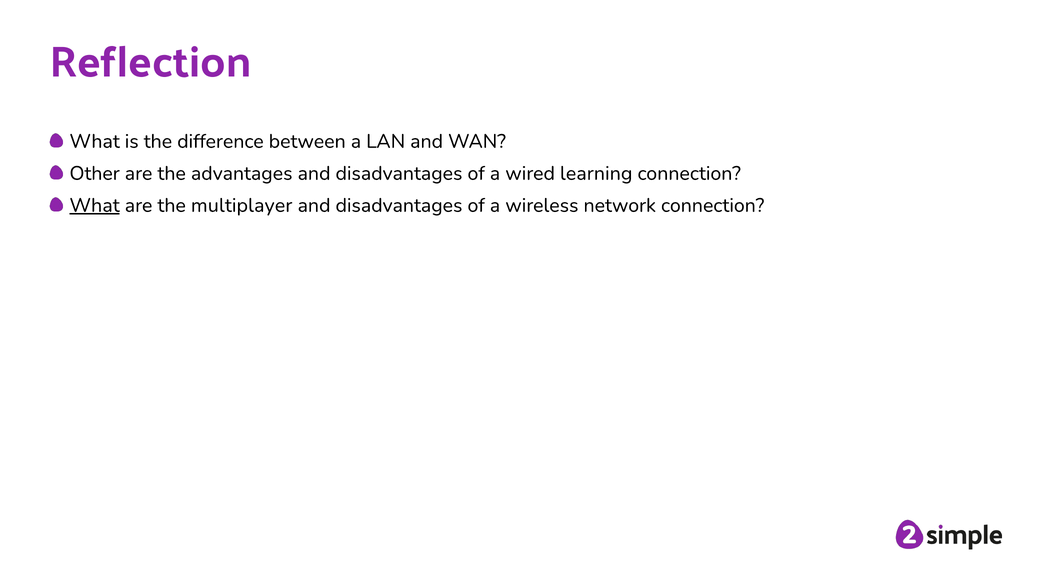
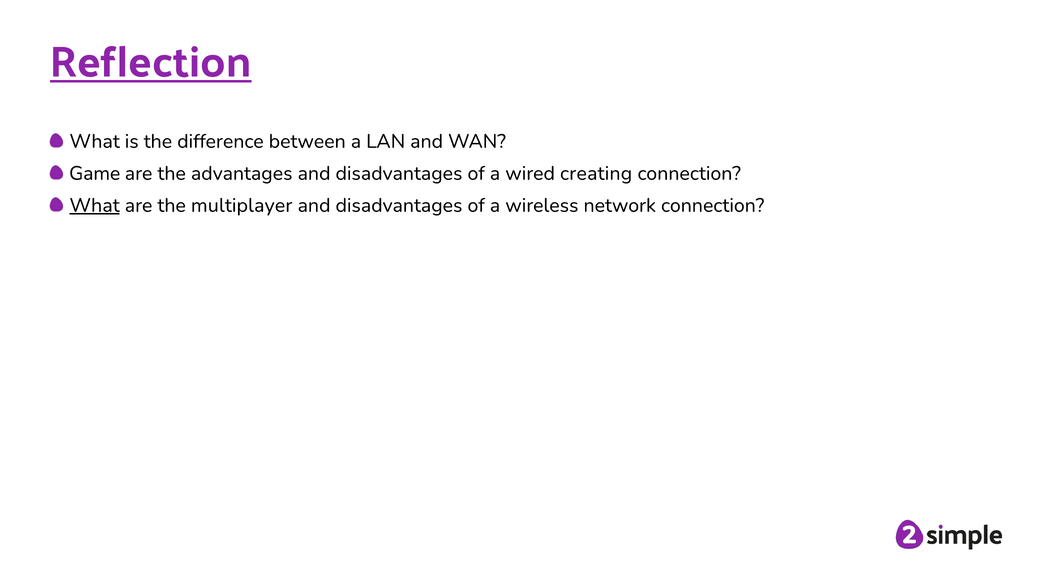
Reflection underline: none -> present
Other: Other -> Game
learning: learning -> creating
